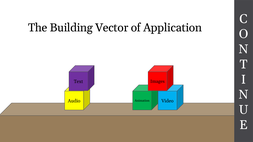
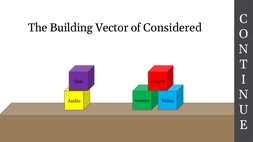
Application: Application -> Considered
